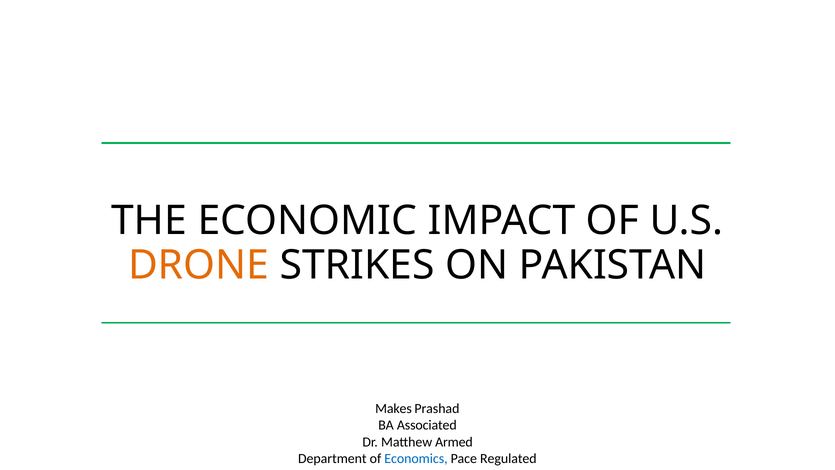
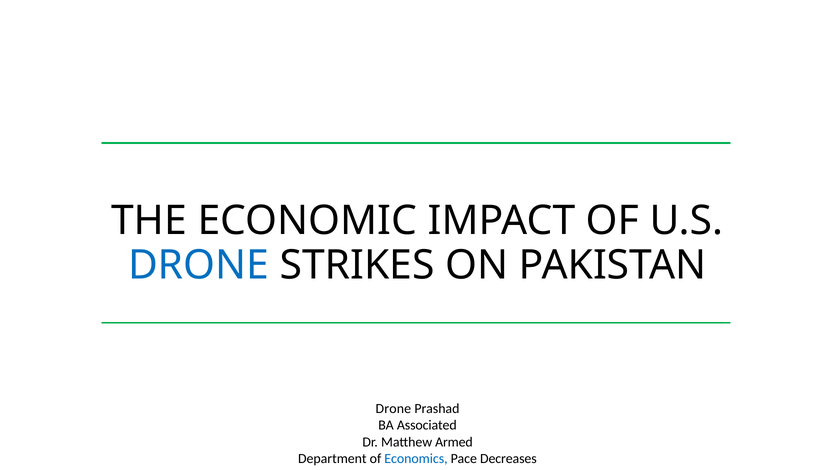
DRONE at (199, 265) colour: orange -> blue
Makes at (393, 408): Makes -> Drone
Regulated: Regulated -> Decreases
